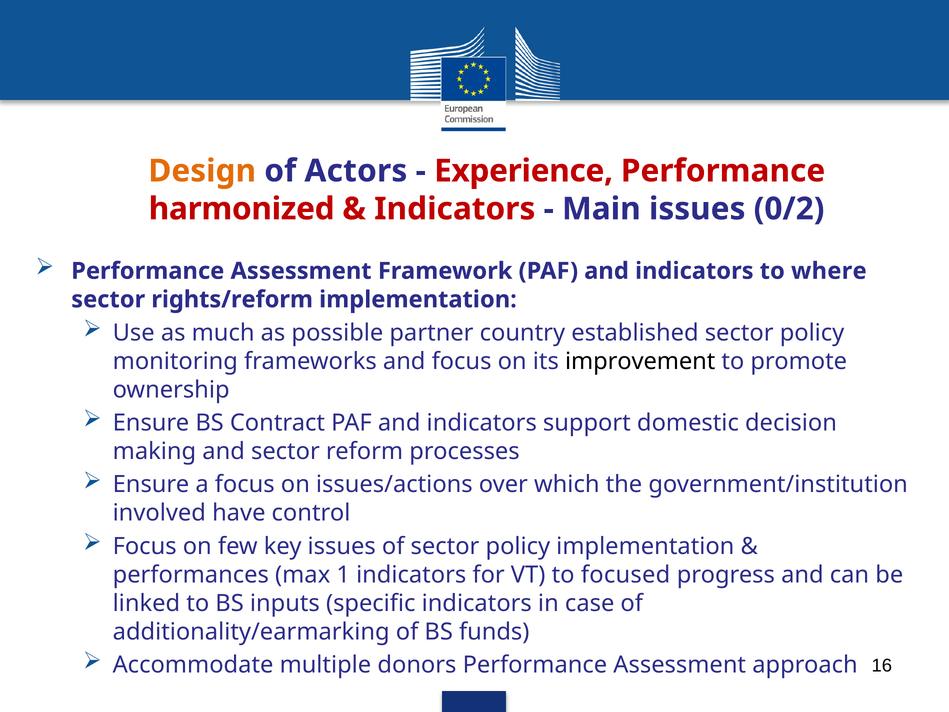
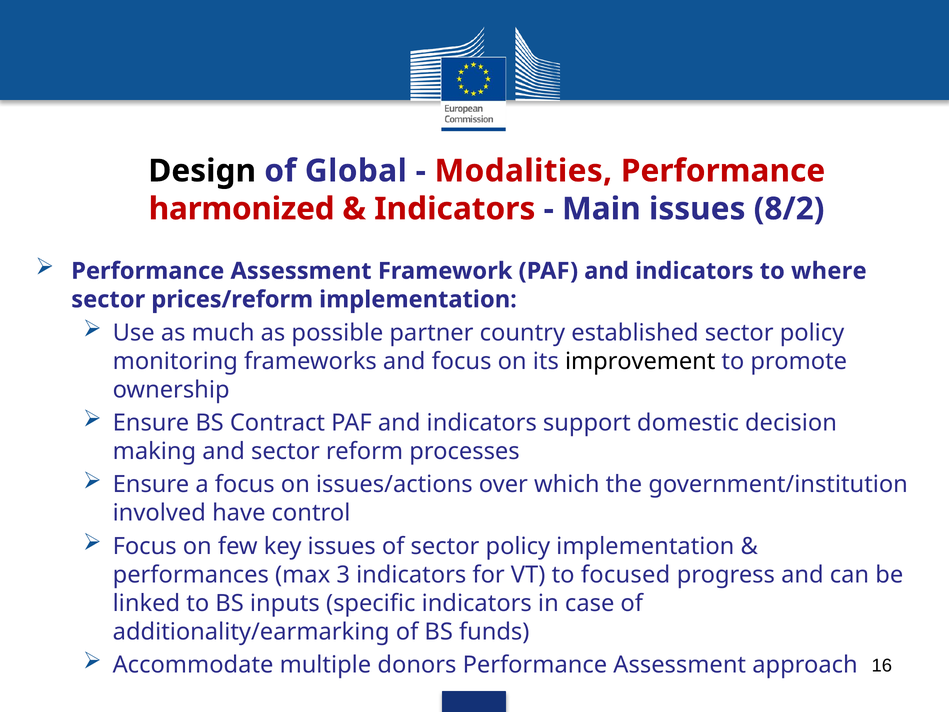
Design colour: orange -> black
Actors: Actors -> Global
Experience: Experience -> Modalities
0/2: 0/2 -> 8/2
rights/reform: rights/reform -> prices/reform
1: 1 -> 3
